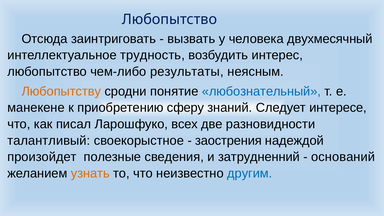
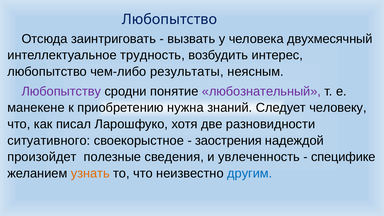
Любопытству colour: orange -> purple
любознательный colour: blue -> purple
сферу: сферу -> нужна
интересе: интересе -> человеку
всех: всех -> хотя
талантливый: талантливый -> ситуативного
затрудненний: затрудненний -> увлеченность
оснований: оснований -> специфике
